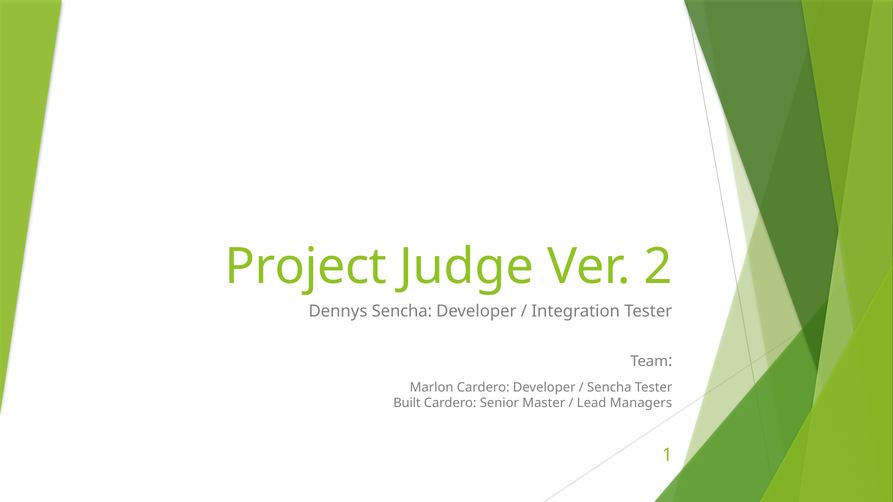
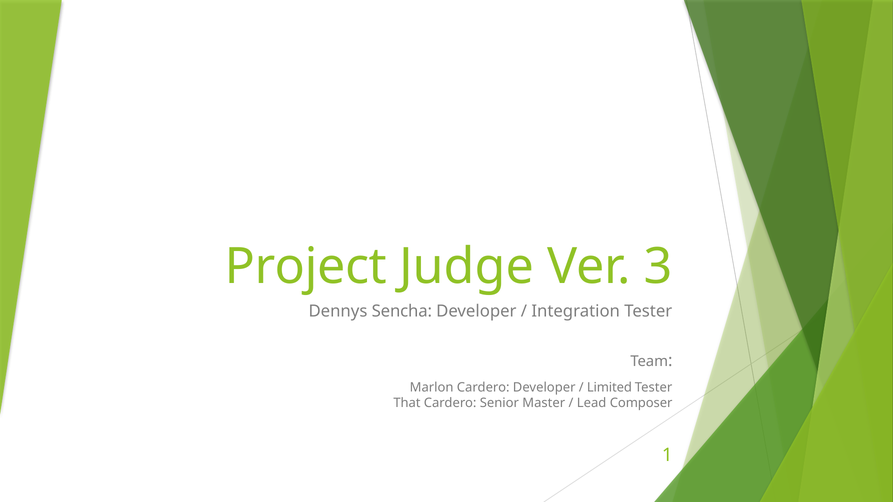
2: 2 -> 3
Sencha at (609, 388): Sencha -> Limited
Built: Built -> That
Managers: Managers -> Composer
